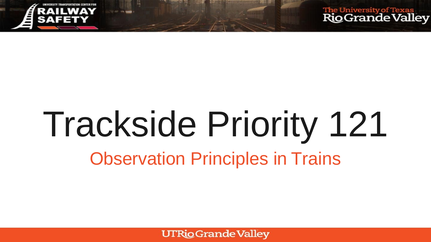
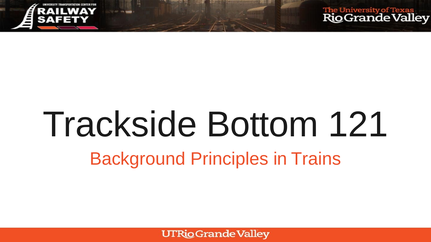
Priority: Priority -> Bottom
Observation: Observation -> Background
